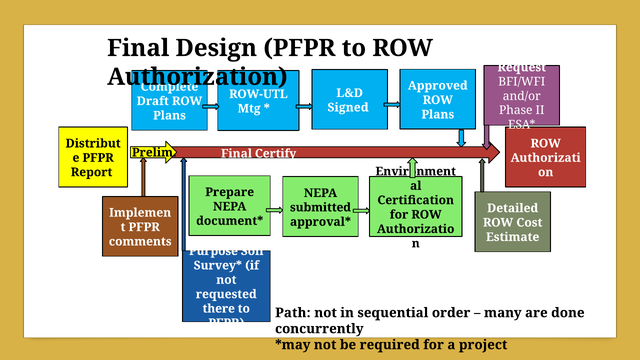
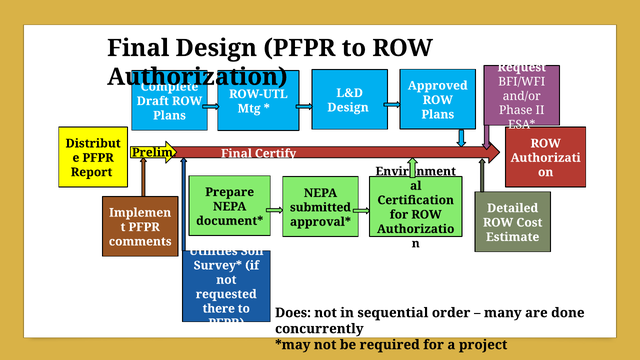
Signed at (348, 107): Signed -> Design
Purpose: Purpose -> Utilities
Path: Path -> Does
